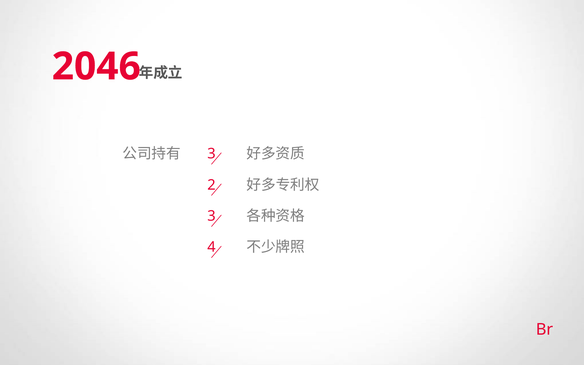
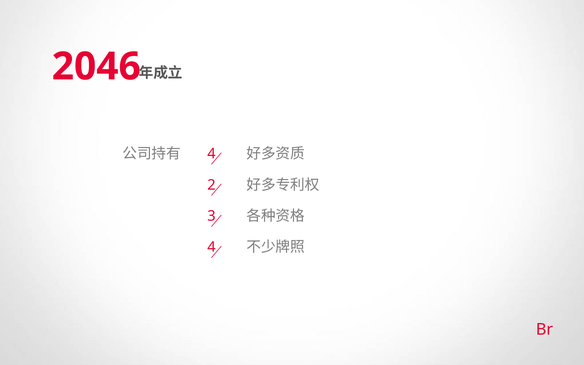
3 at (211, 154): 3 -> 4
